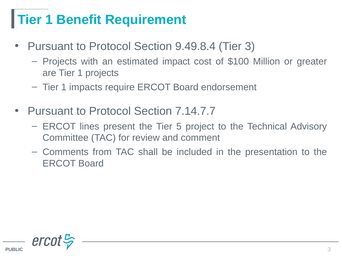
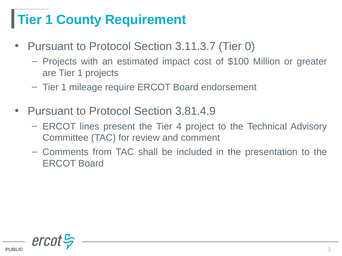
Benefit: Benefit -> County
9.49.8.4: 9.49.8.4 -> 3.11.3.7
Tier 3: 3 -> 0
impacts: impacts -> mileage
7.14.7.7: 7.14.7.7 -> 3.81.4.9
5: 5 -> 4
